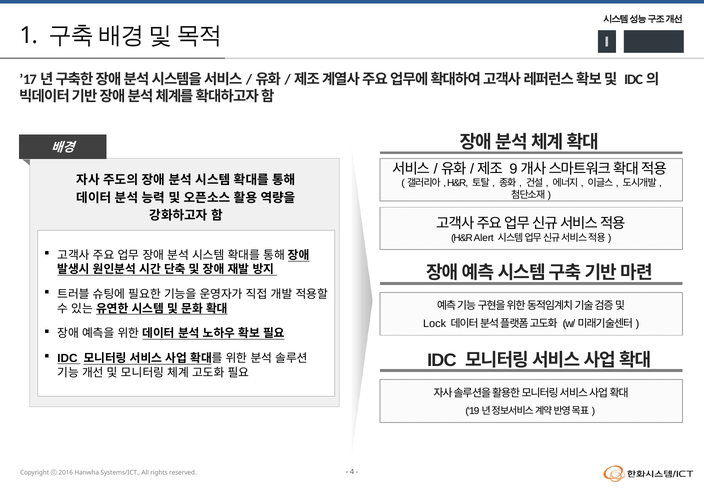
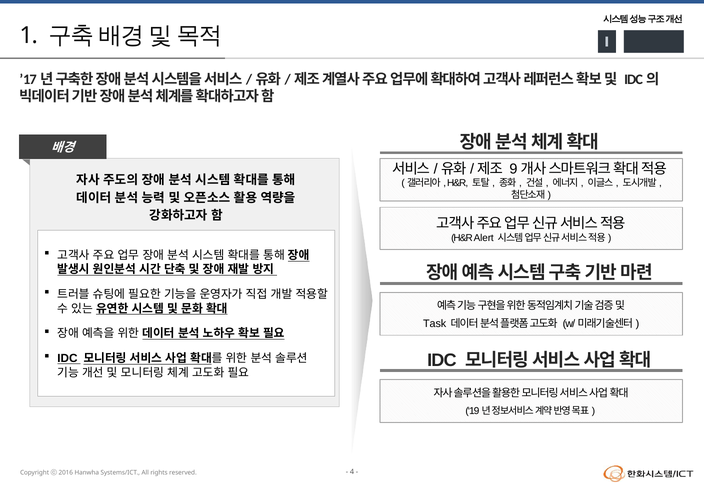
Lock: Lock -> Task
